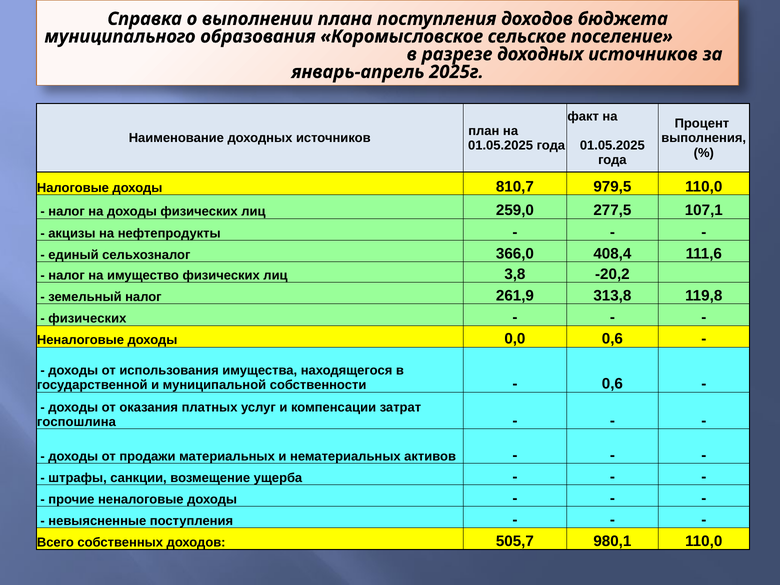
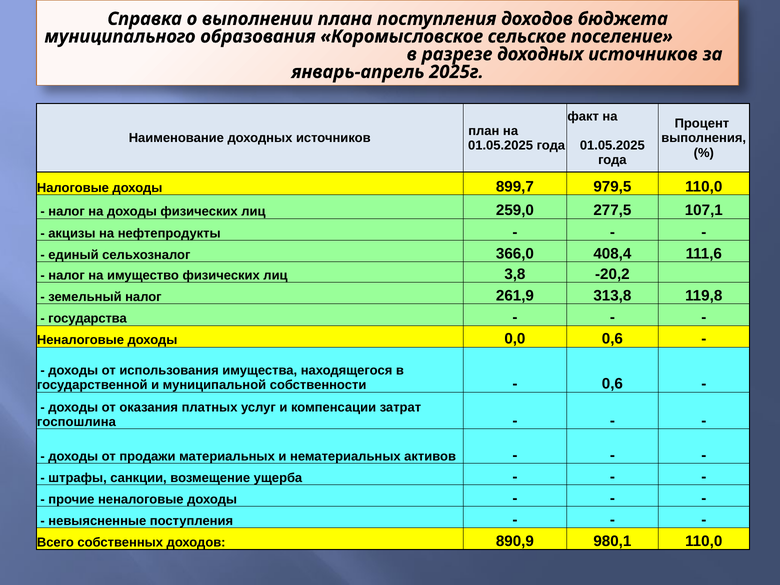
810,7: 810,7 -> 899,7
физических at (87, 318): физических -> государства
505,7: 505,7 -> 890,9
